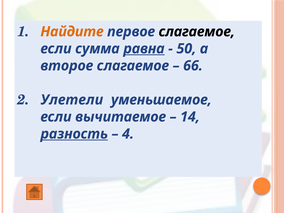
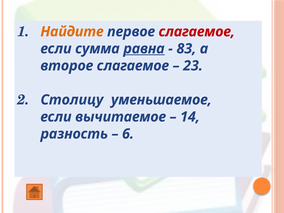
слагаемое at (197, 32) colour: black -> red
50: 50 -> 83
66: 66 -> 23
Улетели: Улетели -> Столицу
разность underline: present -> none
4: 4 -> 6
